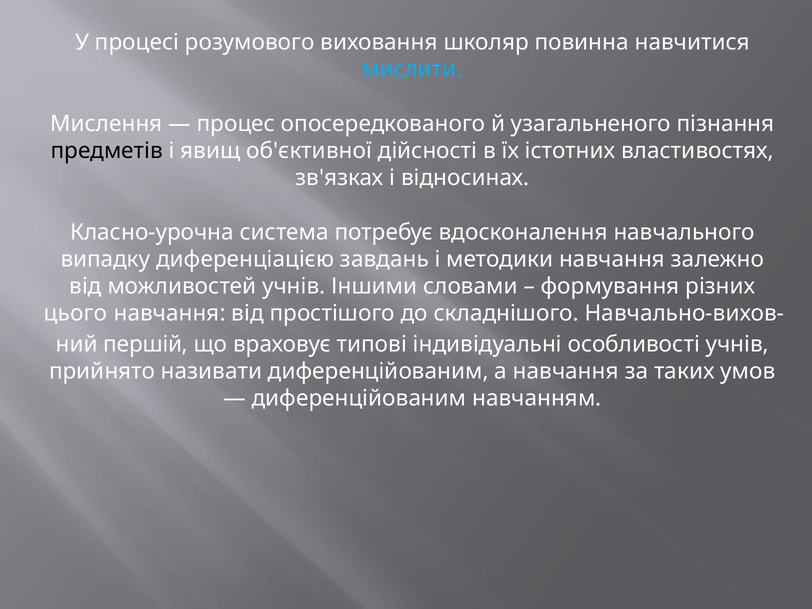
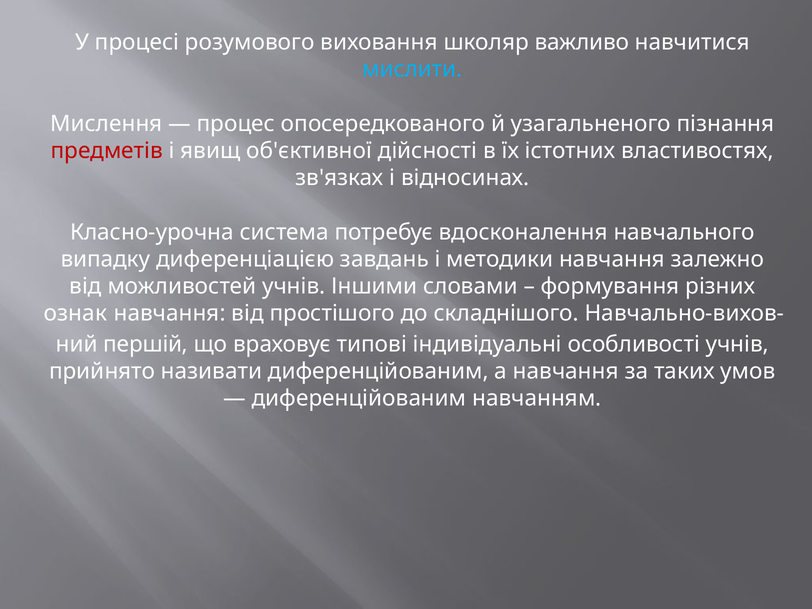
повинна: повинна -> важливо
предметів colour: black -> red
цього: цього -> ознак
